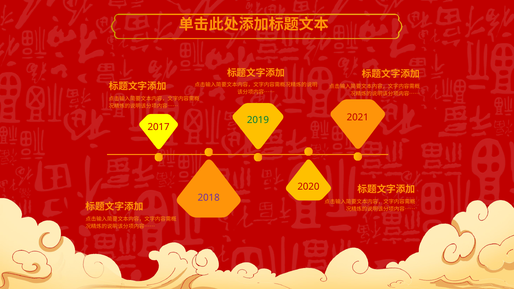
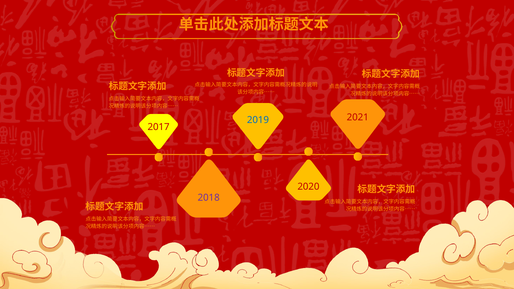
2019 colour: green -> blue
